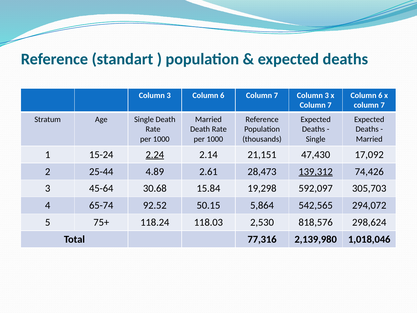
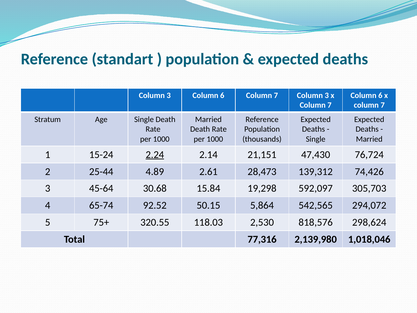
17,092: 17,092 -> 76,724
139,312 underline: present -> none
118.24: 118.24 -> 320.55
